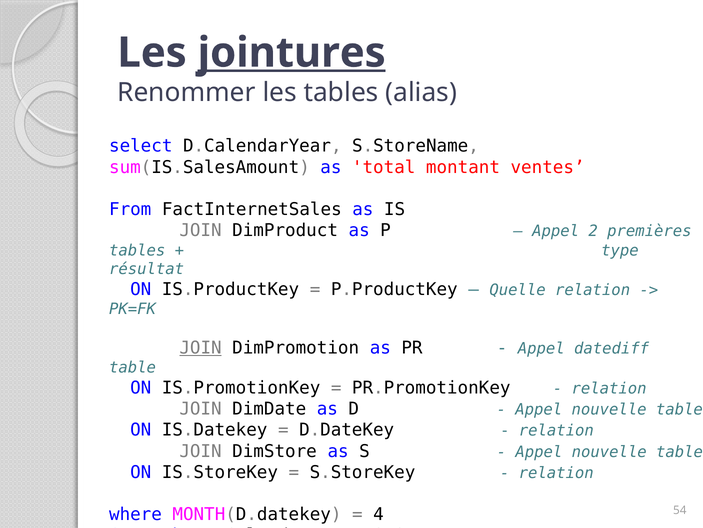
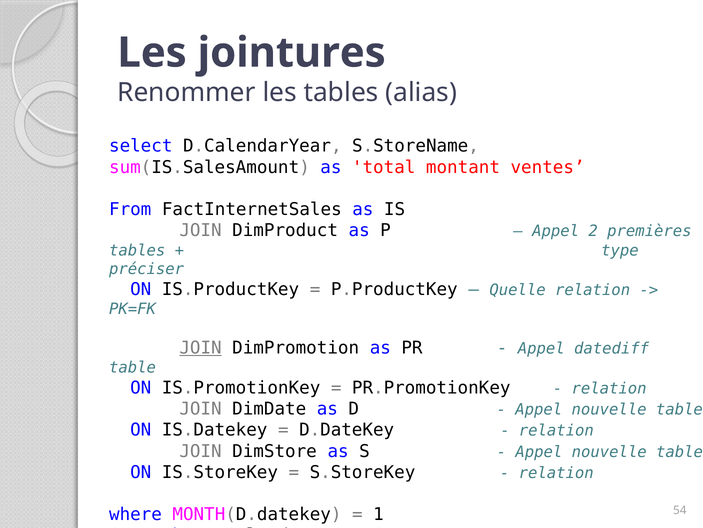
jointures underline: present -> none
résultat: résultat -> préciser
4: 4 -> 1
